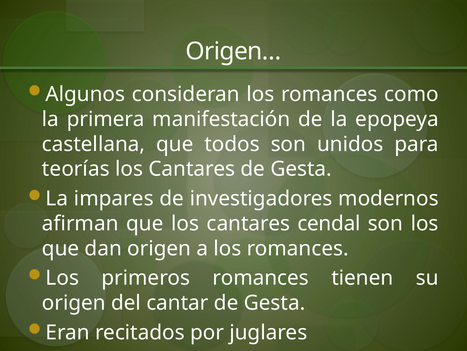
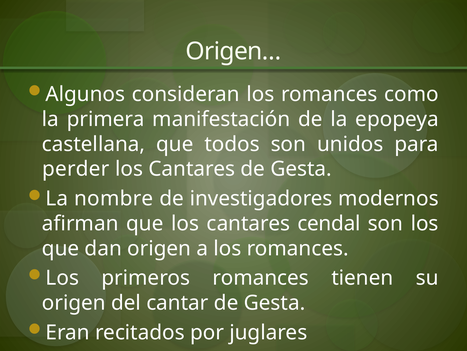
teorías: teorías -> perder
impares: impares -> nombre
